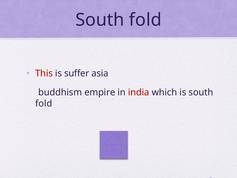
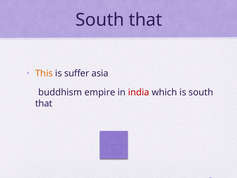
fold at (145, 20): fold -> that
This colour: red -> orange
fold at (44, 103): fold -> that
